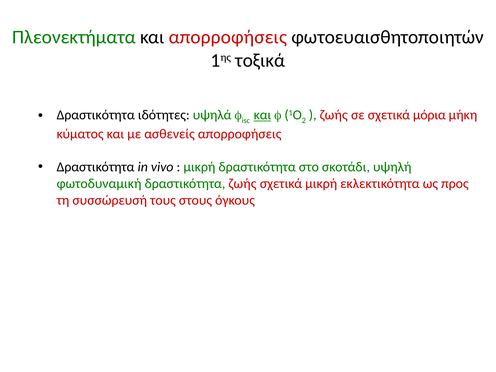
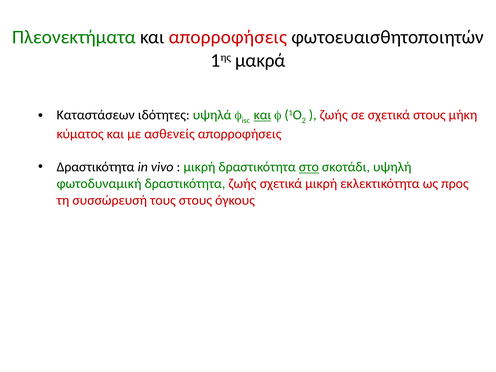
τοξικά: τοξικά -> μακρά
Δραστικότητα at (96, 115): Δραστικότητα -> Καταστάσεων
σχετικά μόρια: μόρια -> στους
στο underline: none -> present
